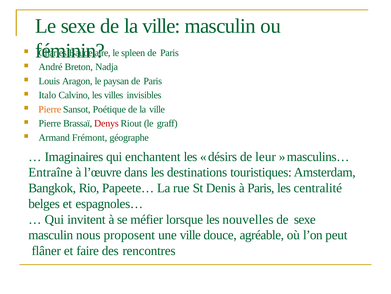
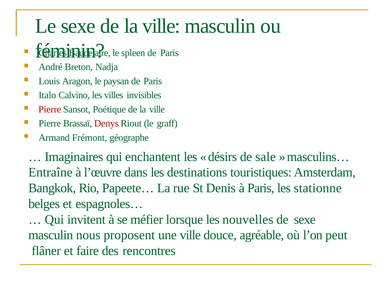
Pierre at (50, 109) colour: orange -> red
leur: leur -> sale
centralité: centralité -> stationne
